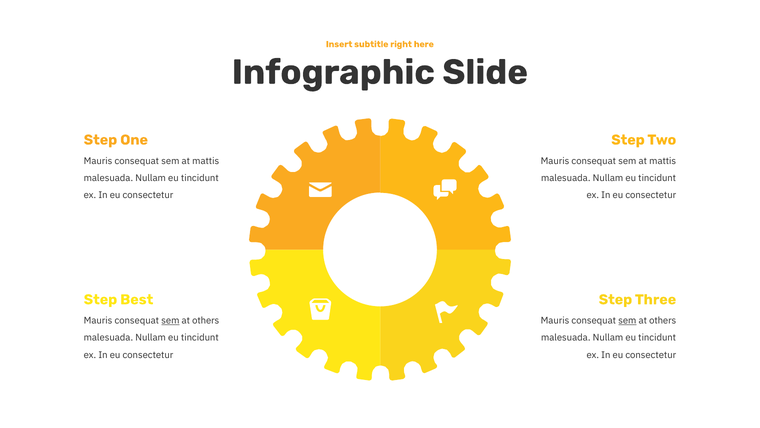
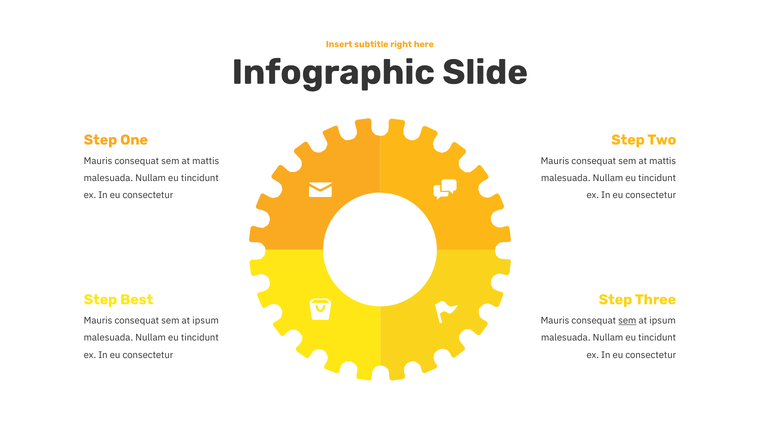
sem at (170, 320) underline: present -> none
others at (206, 320): others -> ipsum
others at (663, 320): others -> ipsum
